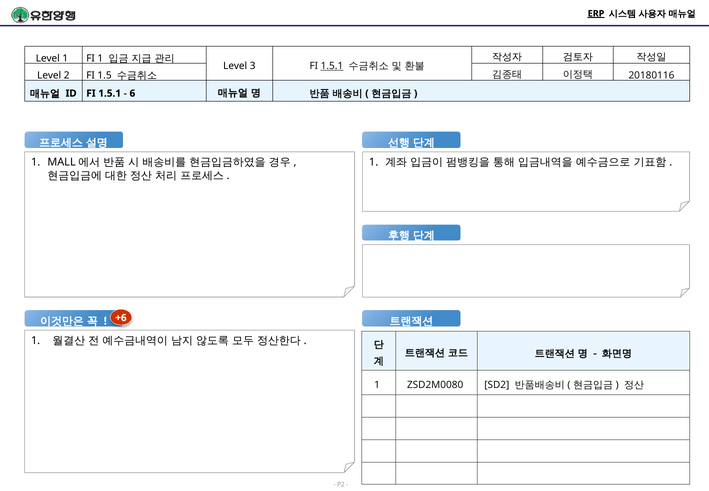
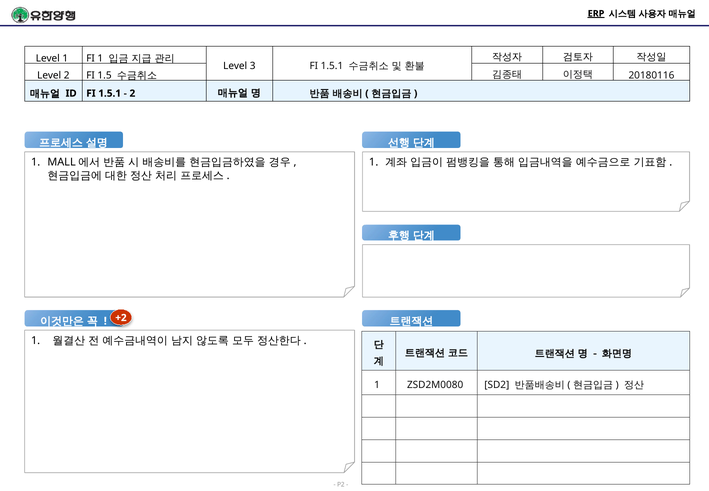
1.5.1 at (332, 66) underline: present -> none
6 at (132, 93): 6 -> 2
+6: +6 -> +2
